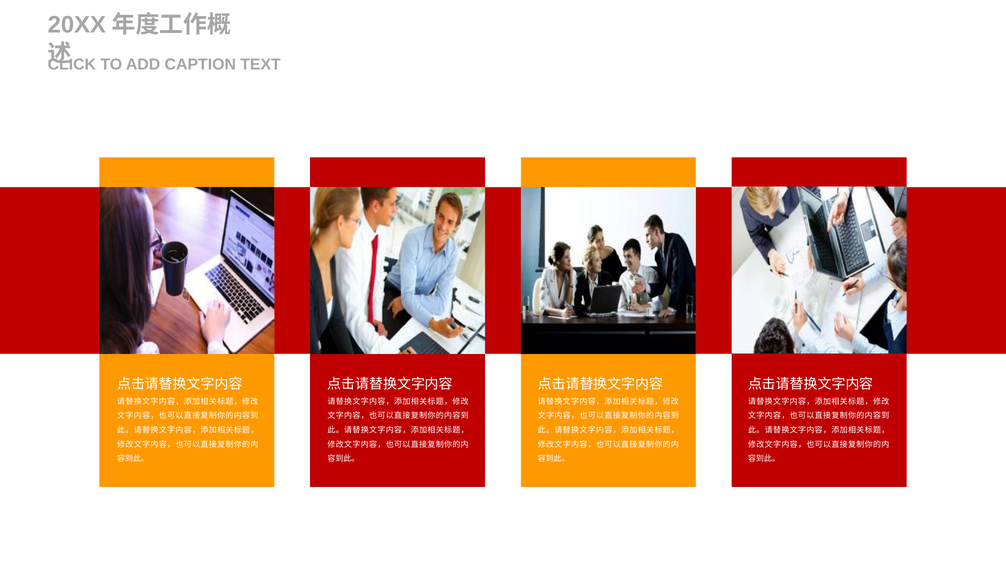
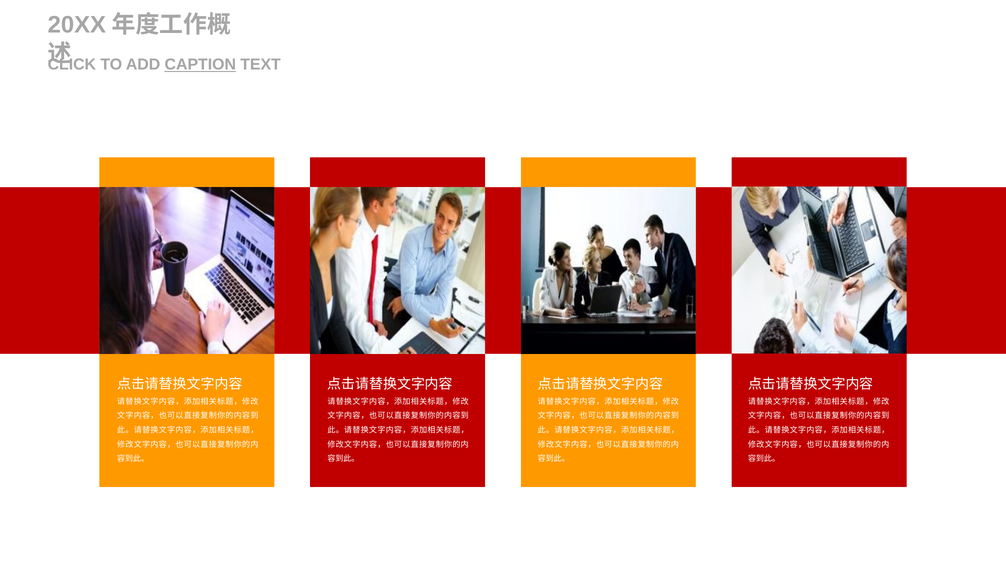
CAPTION underline: none -> present
